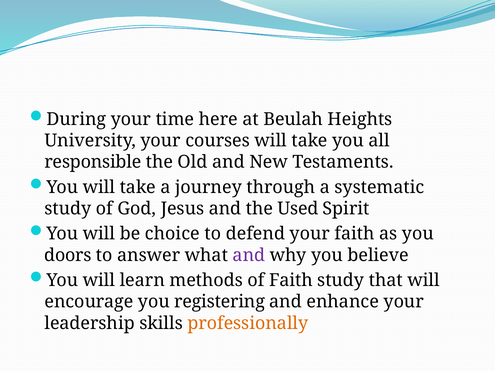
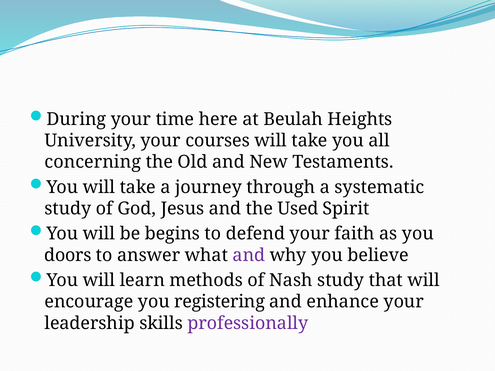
responsible: responsible -> concerning
choice: choice -> begins
of Faith: Faith -> Nash
professionally colour: orange -> purple
